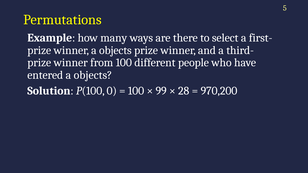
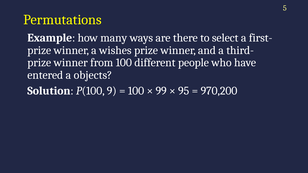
winner a objects: objects -> wishes
0: 0 -> 9
28: 28 -> 95
